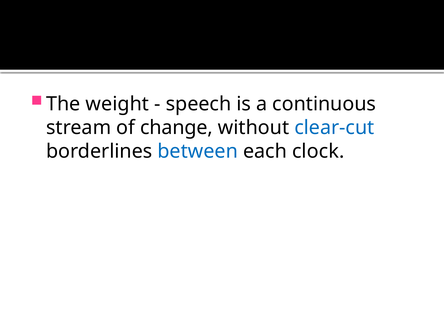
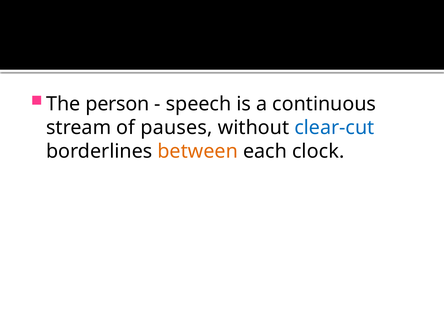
weight: weight -> person
change: change -> pauses
between colour: blue -> orange
